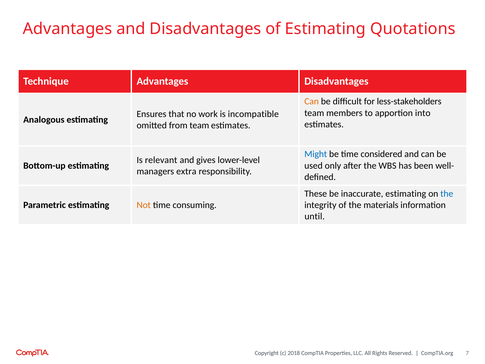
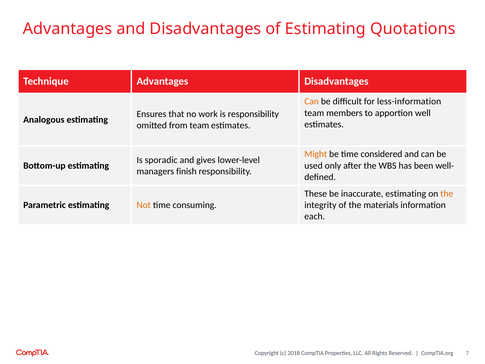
less-stakeholders: less-stakeholders -> less-information
into: into -> well
is incompatible: incompatible -> responsibility
Might colour: blue -> orange
relevant: relevant -> sporadic
extra: extra -> finish
the at (447, 193) colour: blue -> orange
until: until -> each
